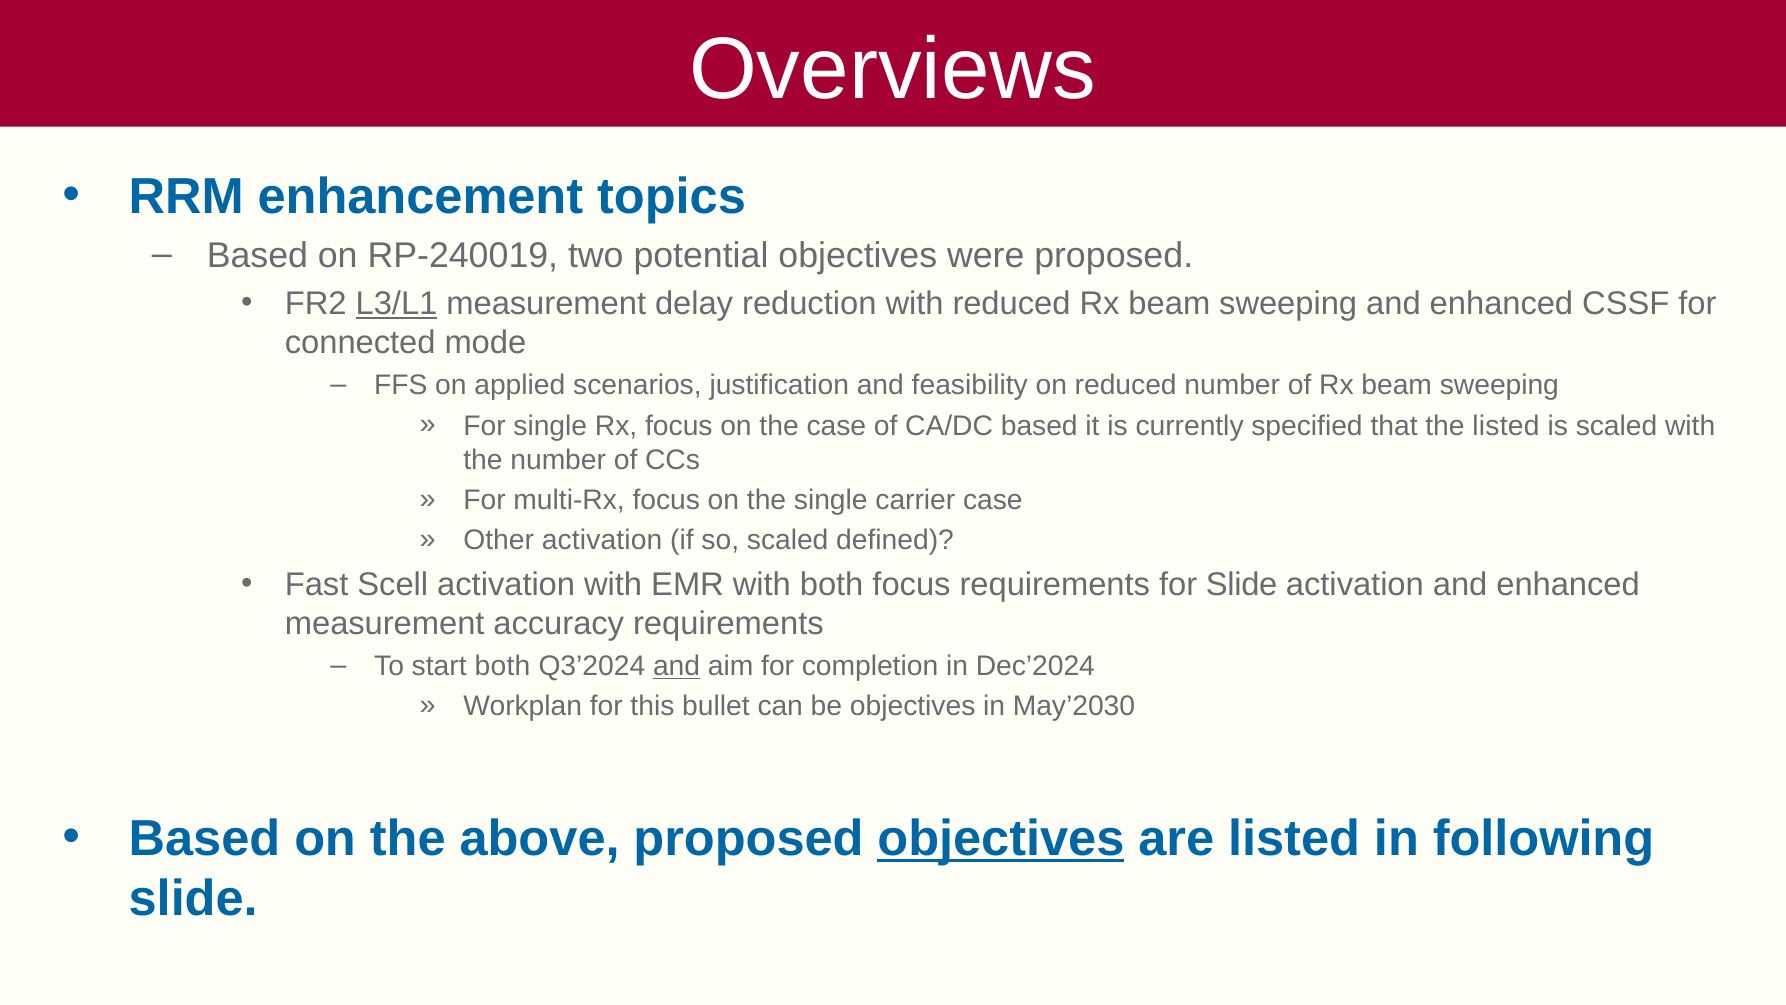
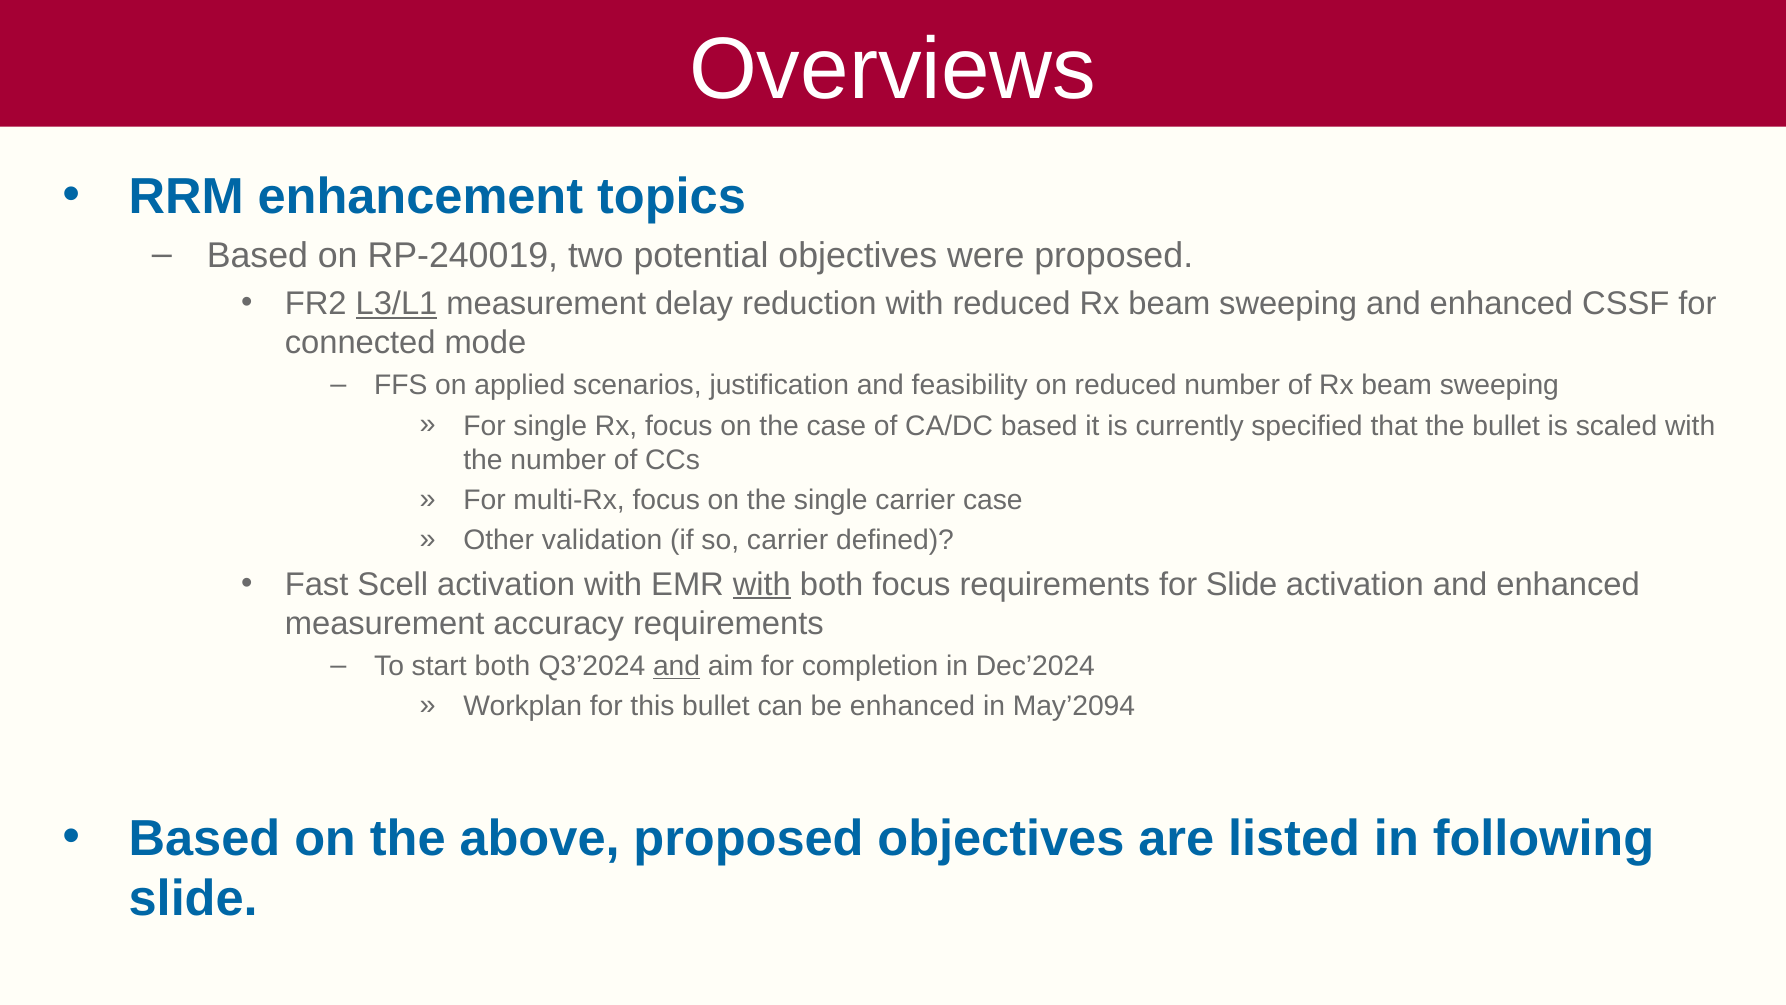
the listed: listed -> bullet
Other activation: activation -> validation
so scaled: scaled -> carrier
with at (762, 584) underline: none -> present
be objectives: objectives -> enhanced
May’2030: May’2030 -> May’2094
objectives at (1001, 838) underline: present -> none
